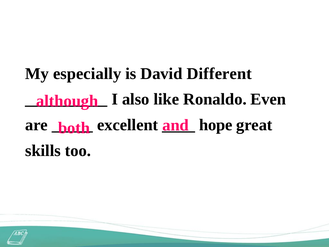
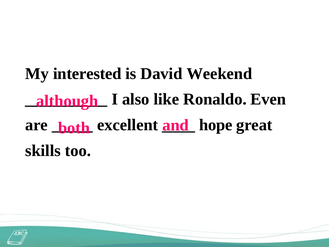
especially: especially -> interested
Different: Different -> Weekend
